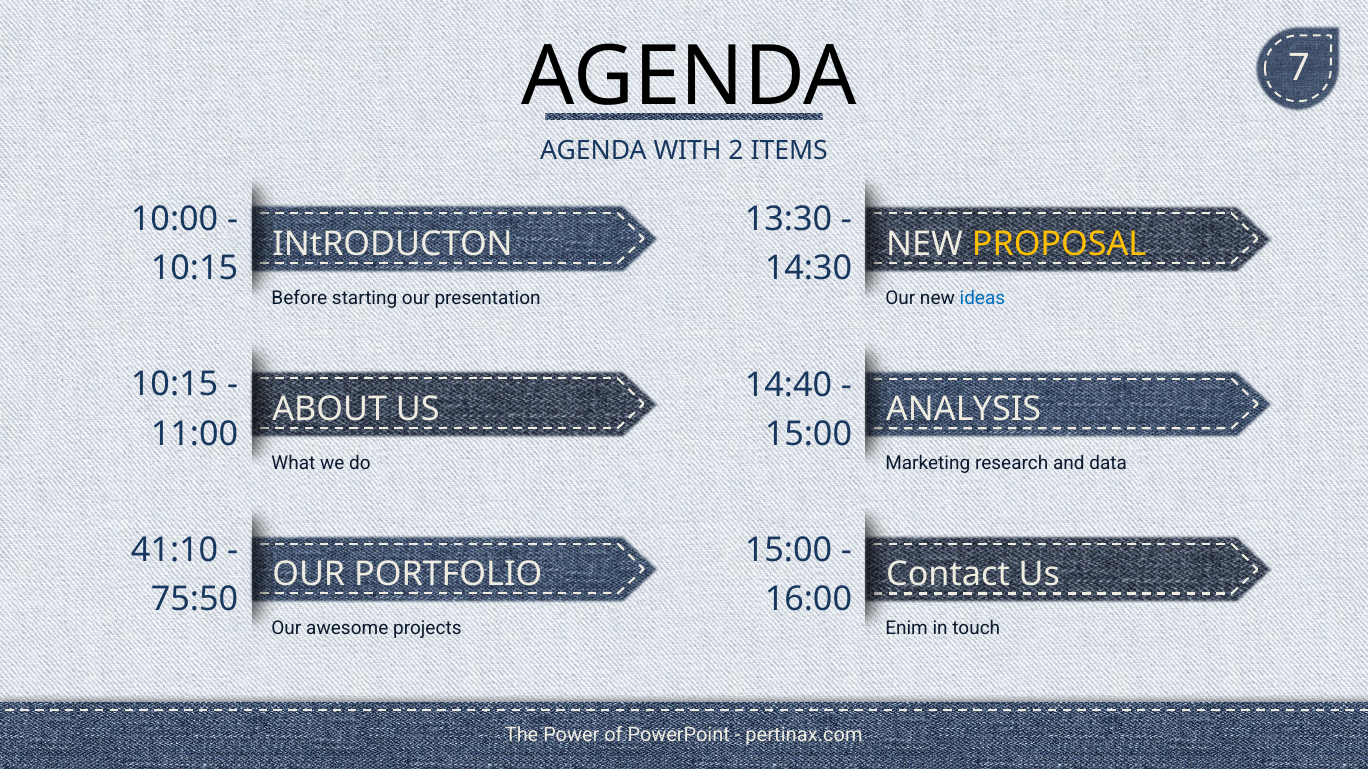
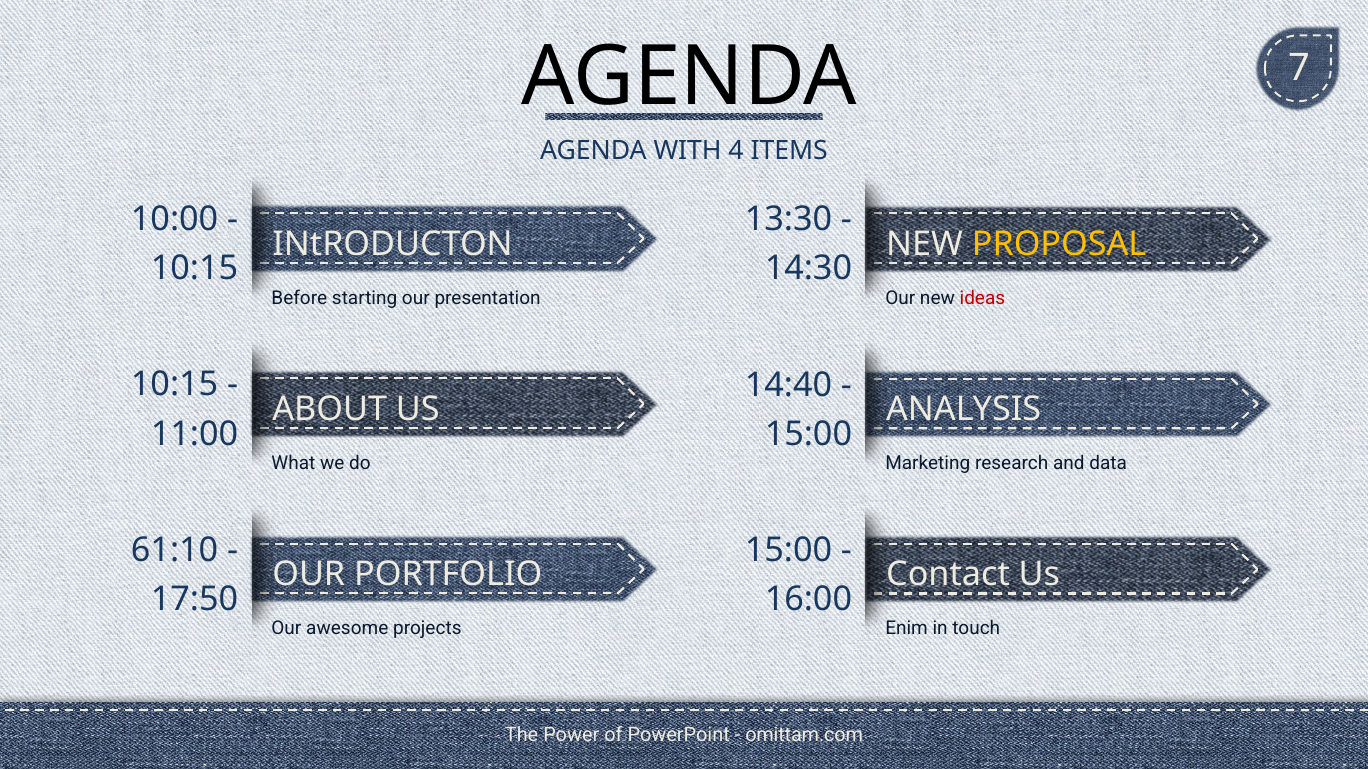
2: 2 -> 4
ideas colour: blue -> red
41:10: 41:10 -> 61:10
75:50: 75:50 -> 17:50
pertinax.com: pertinax.com -> omittam.com
